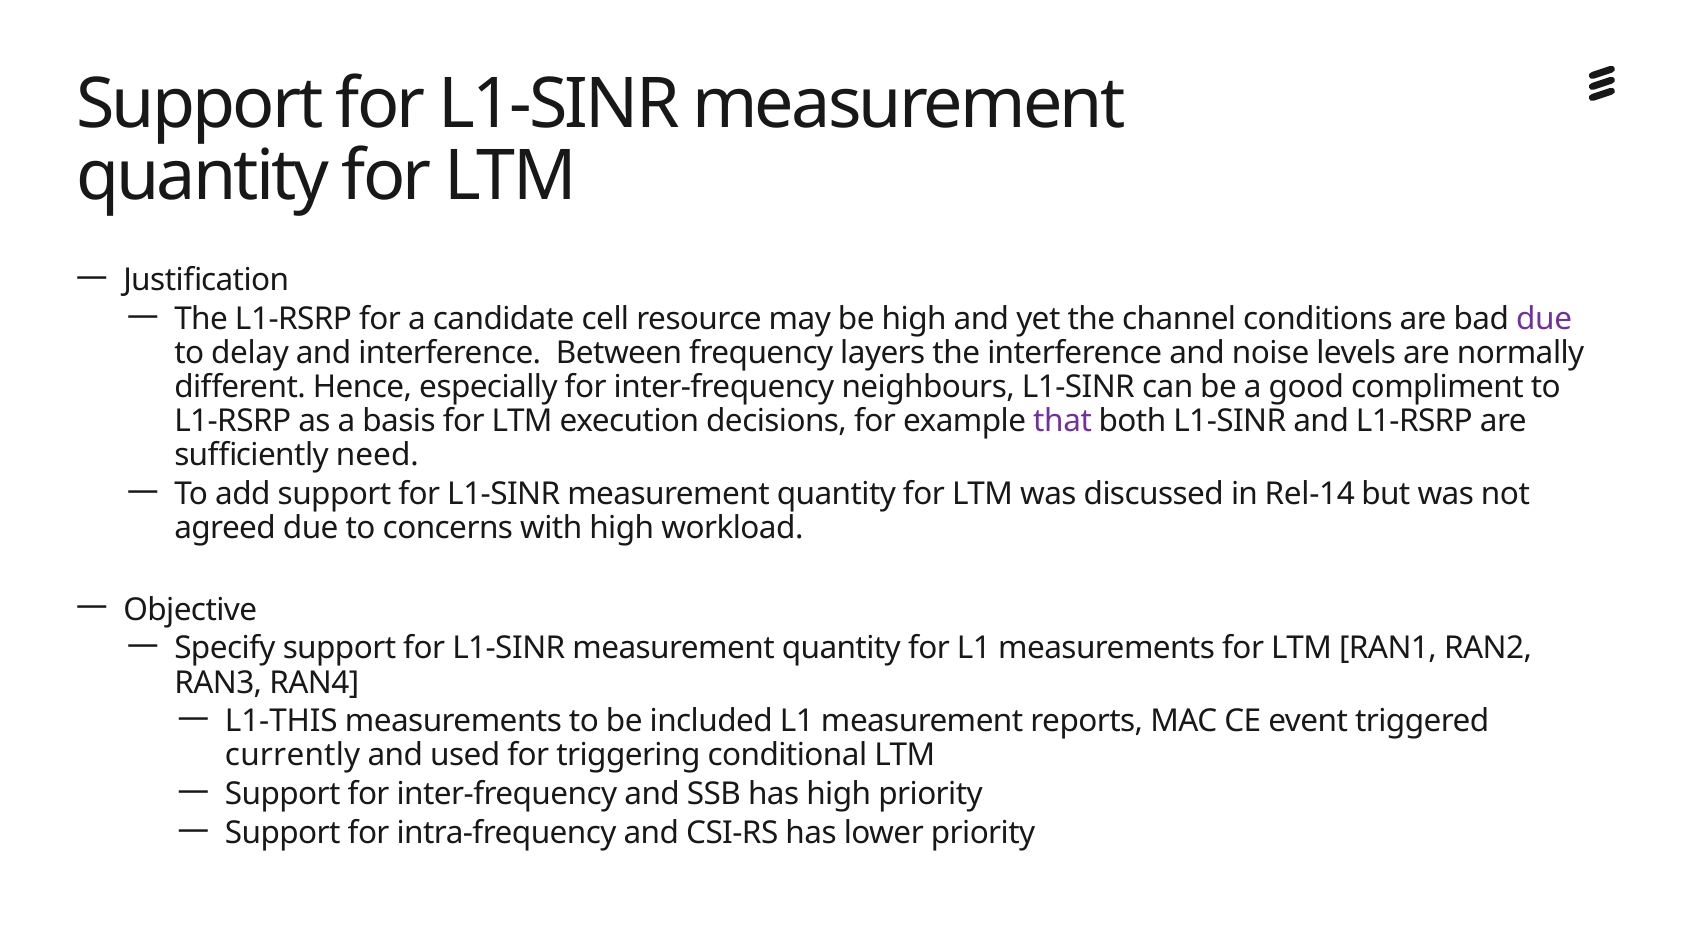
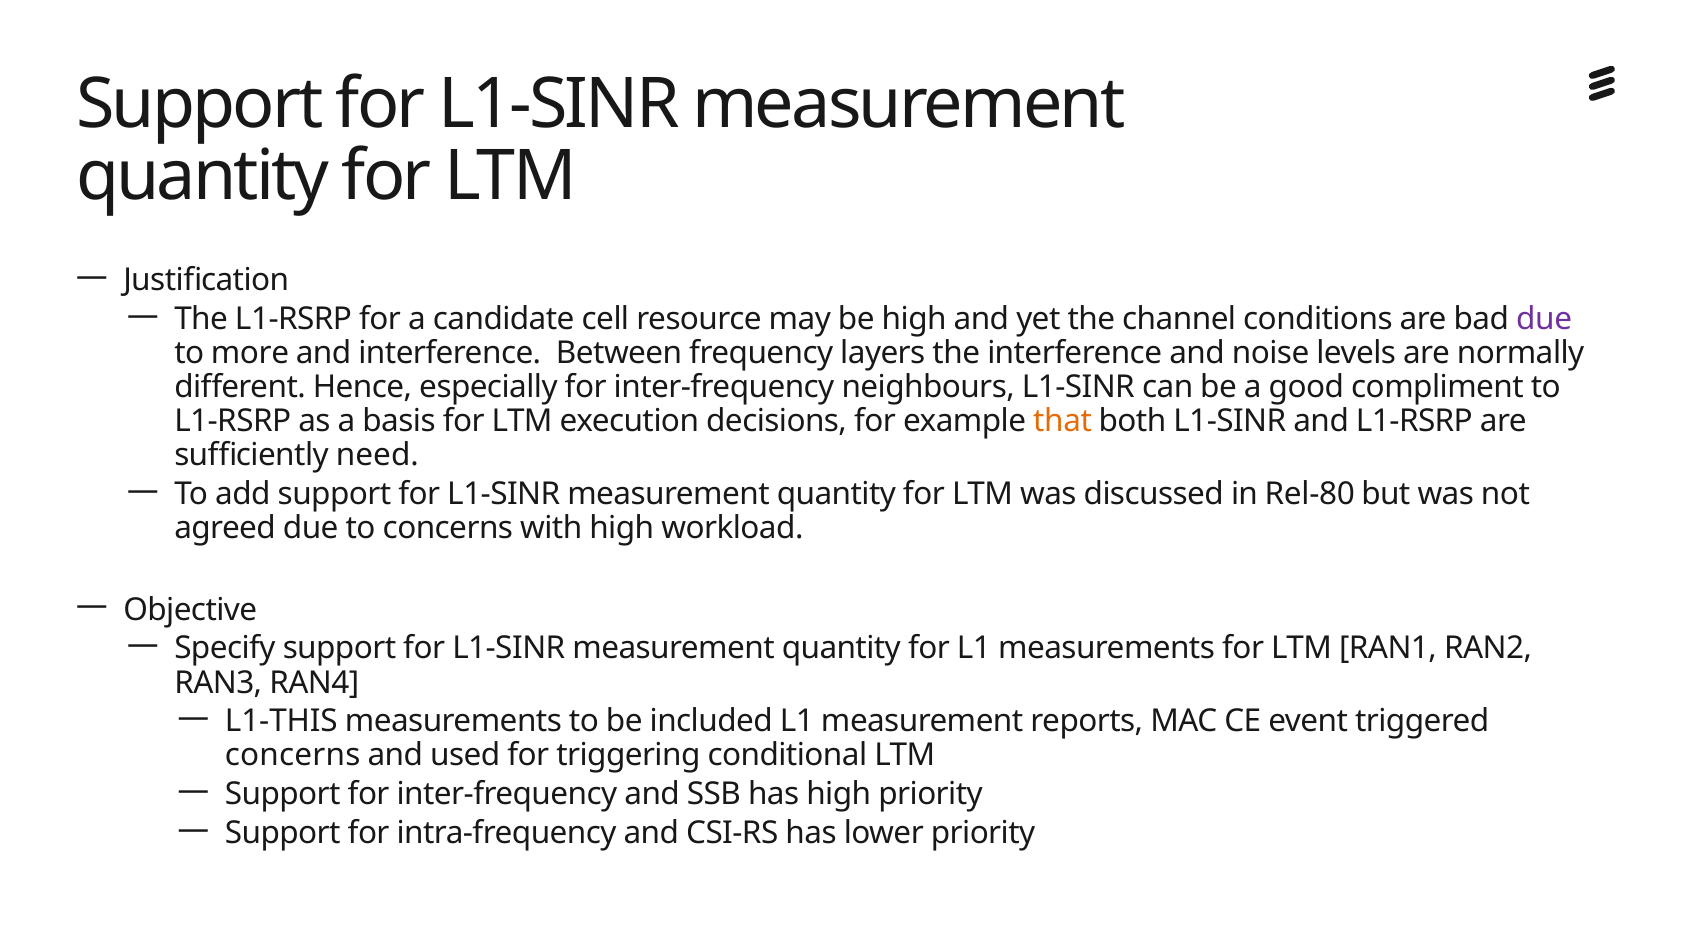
delay: delay -> more
that colour: purple -> orange
Rel-14: Rel-14 -> Rel-80
currently at (293, 755): currently -> concerns
